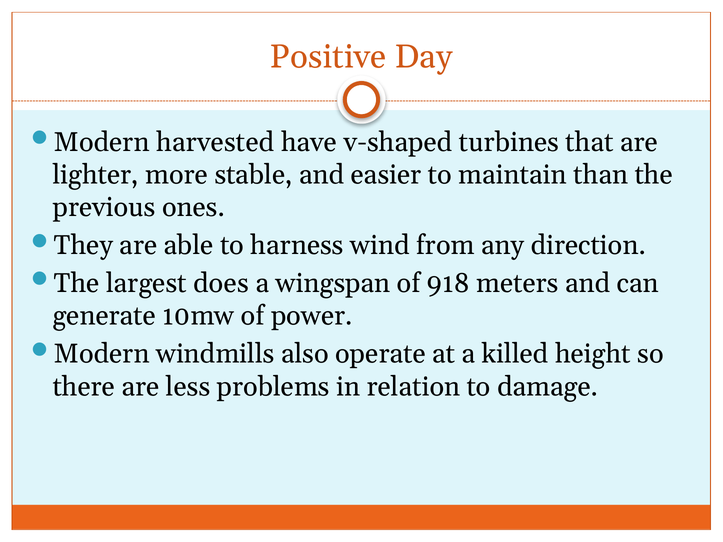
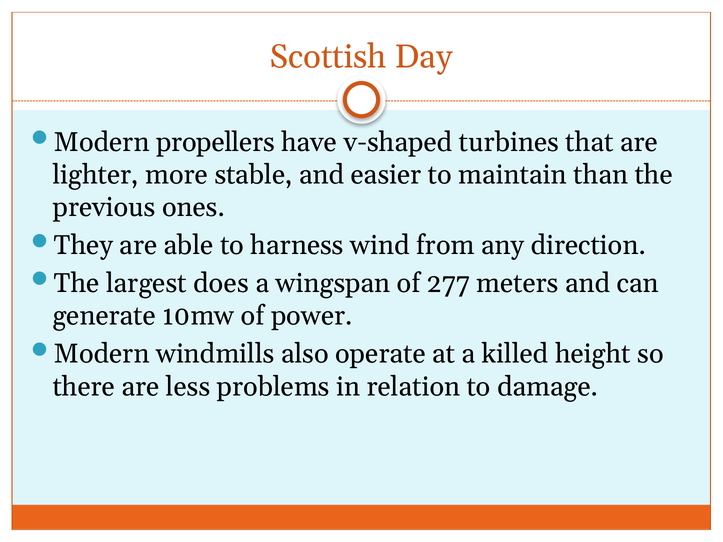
Positive: Positive -> Scottish
harvested: harvested -> propellers
918: 918 -> 277
